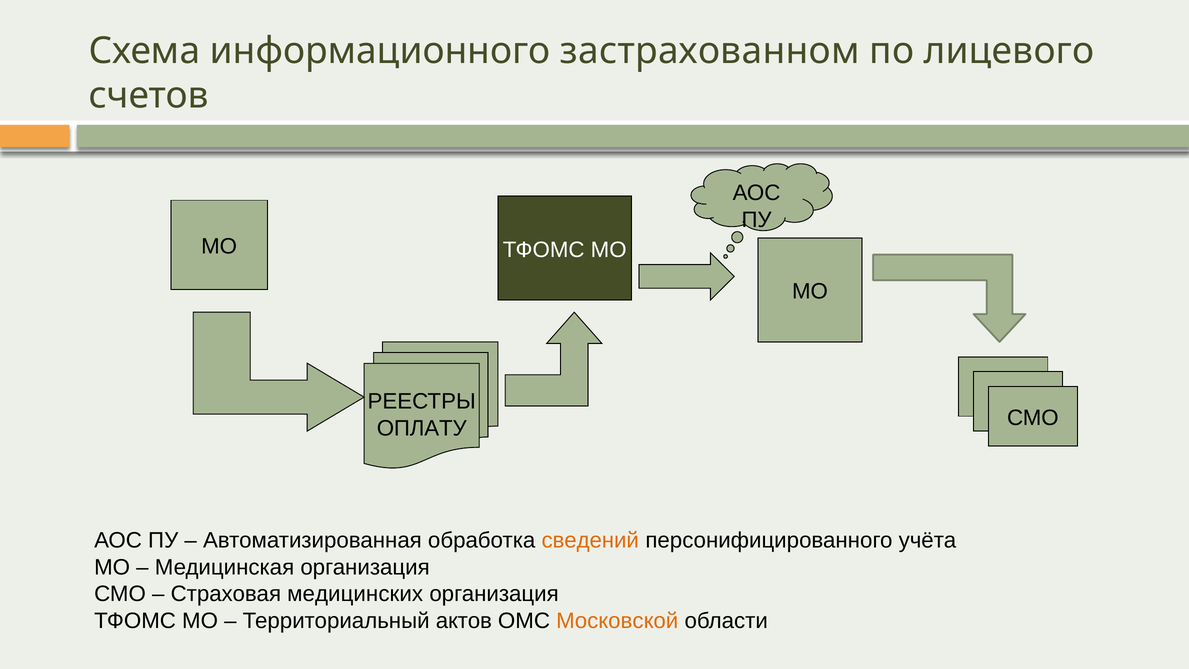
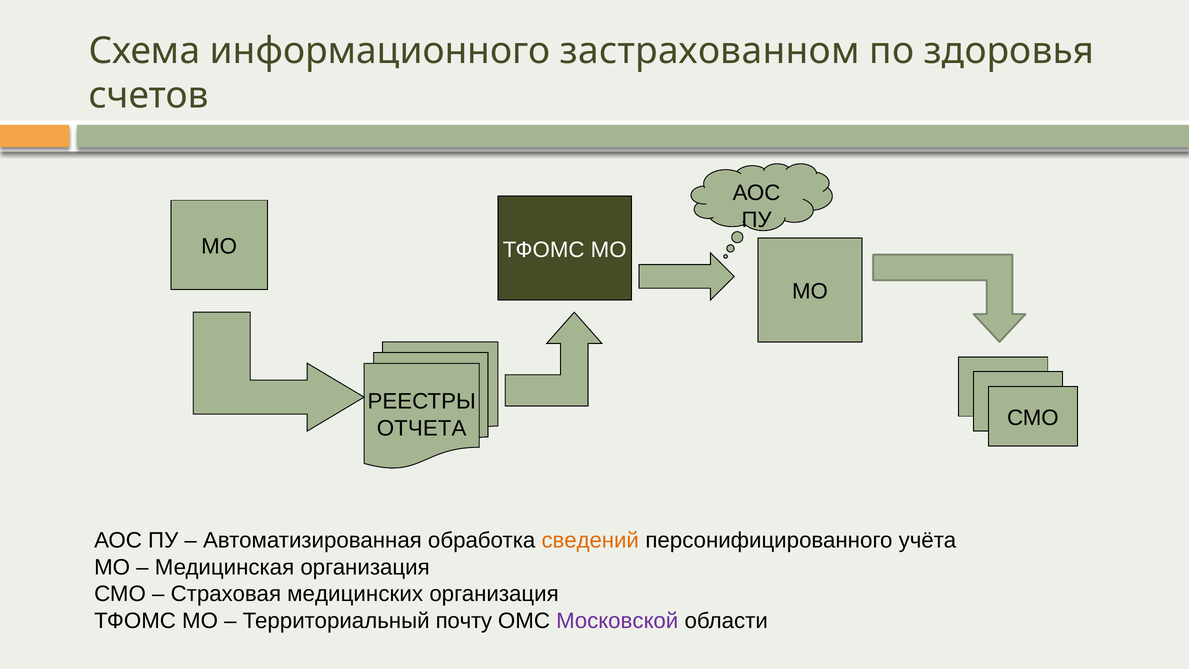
лицевого: лицевого -> здоровья
ОПЛАТУ: ОПЛАТУ -> ОТЧЕТА
актов: актов -> почту
Московской colour: orange -> purple
